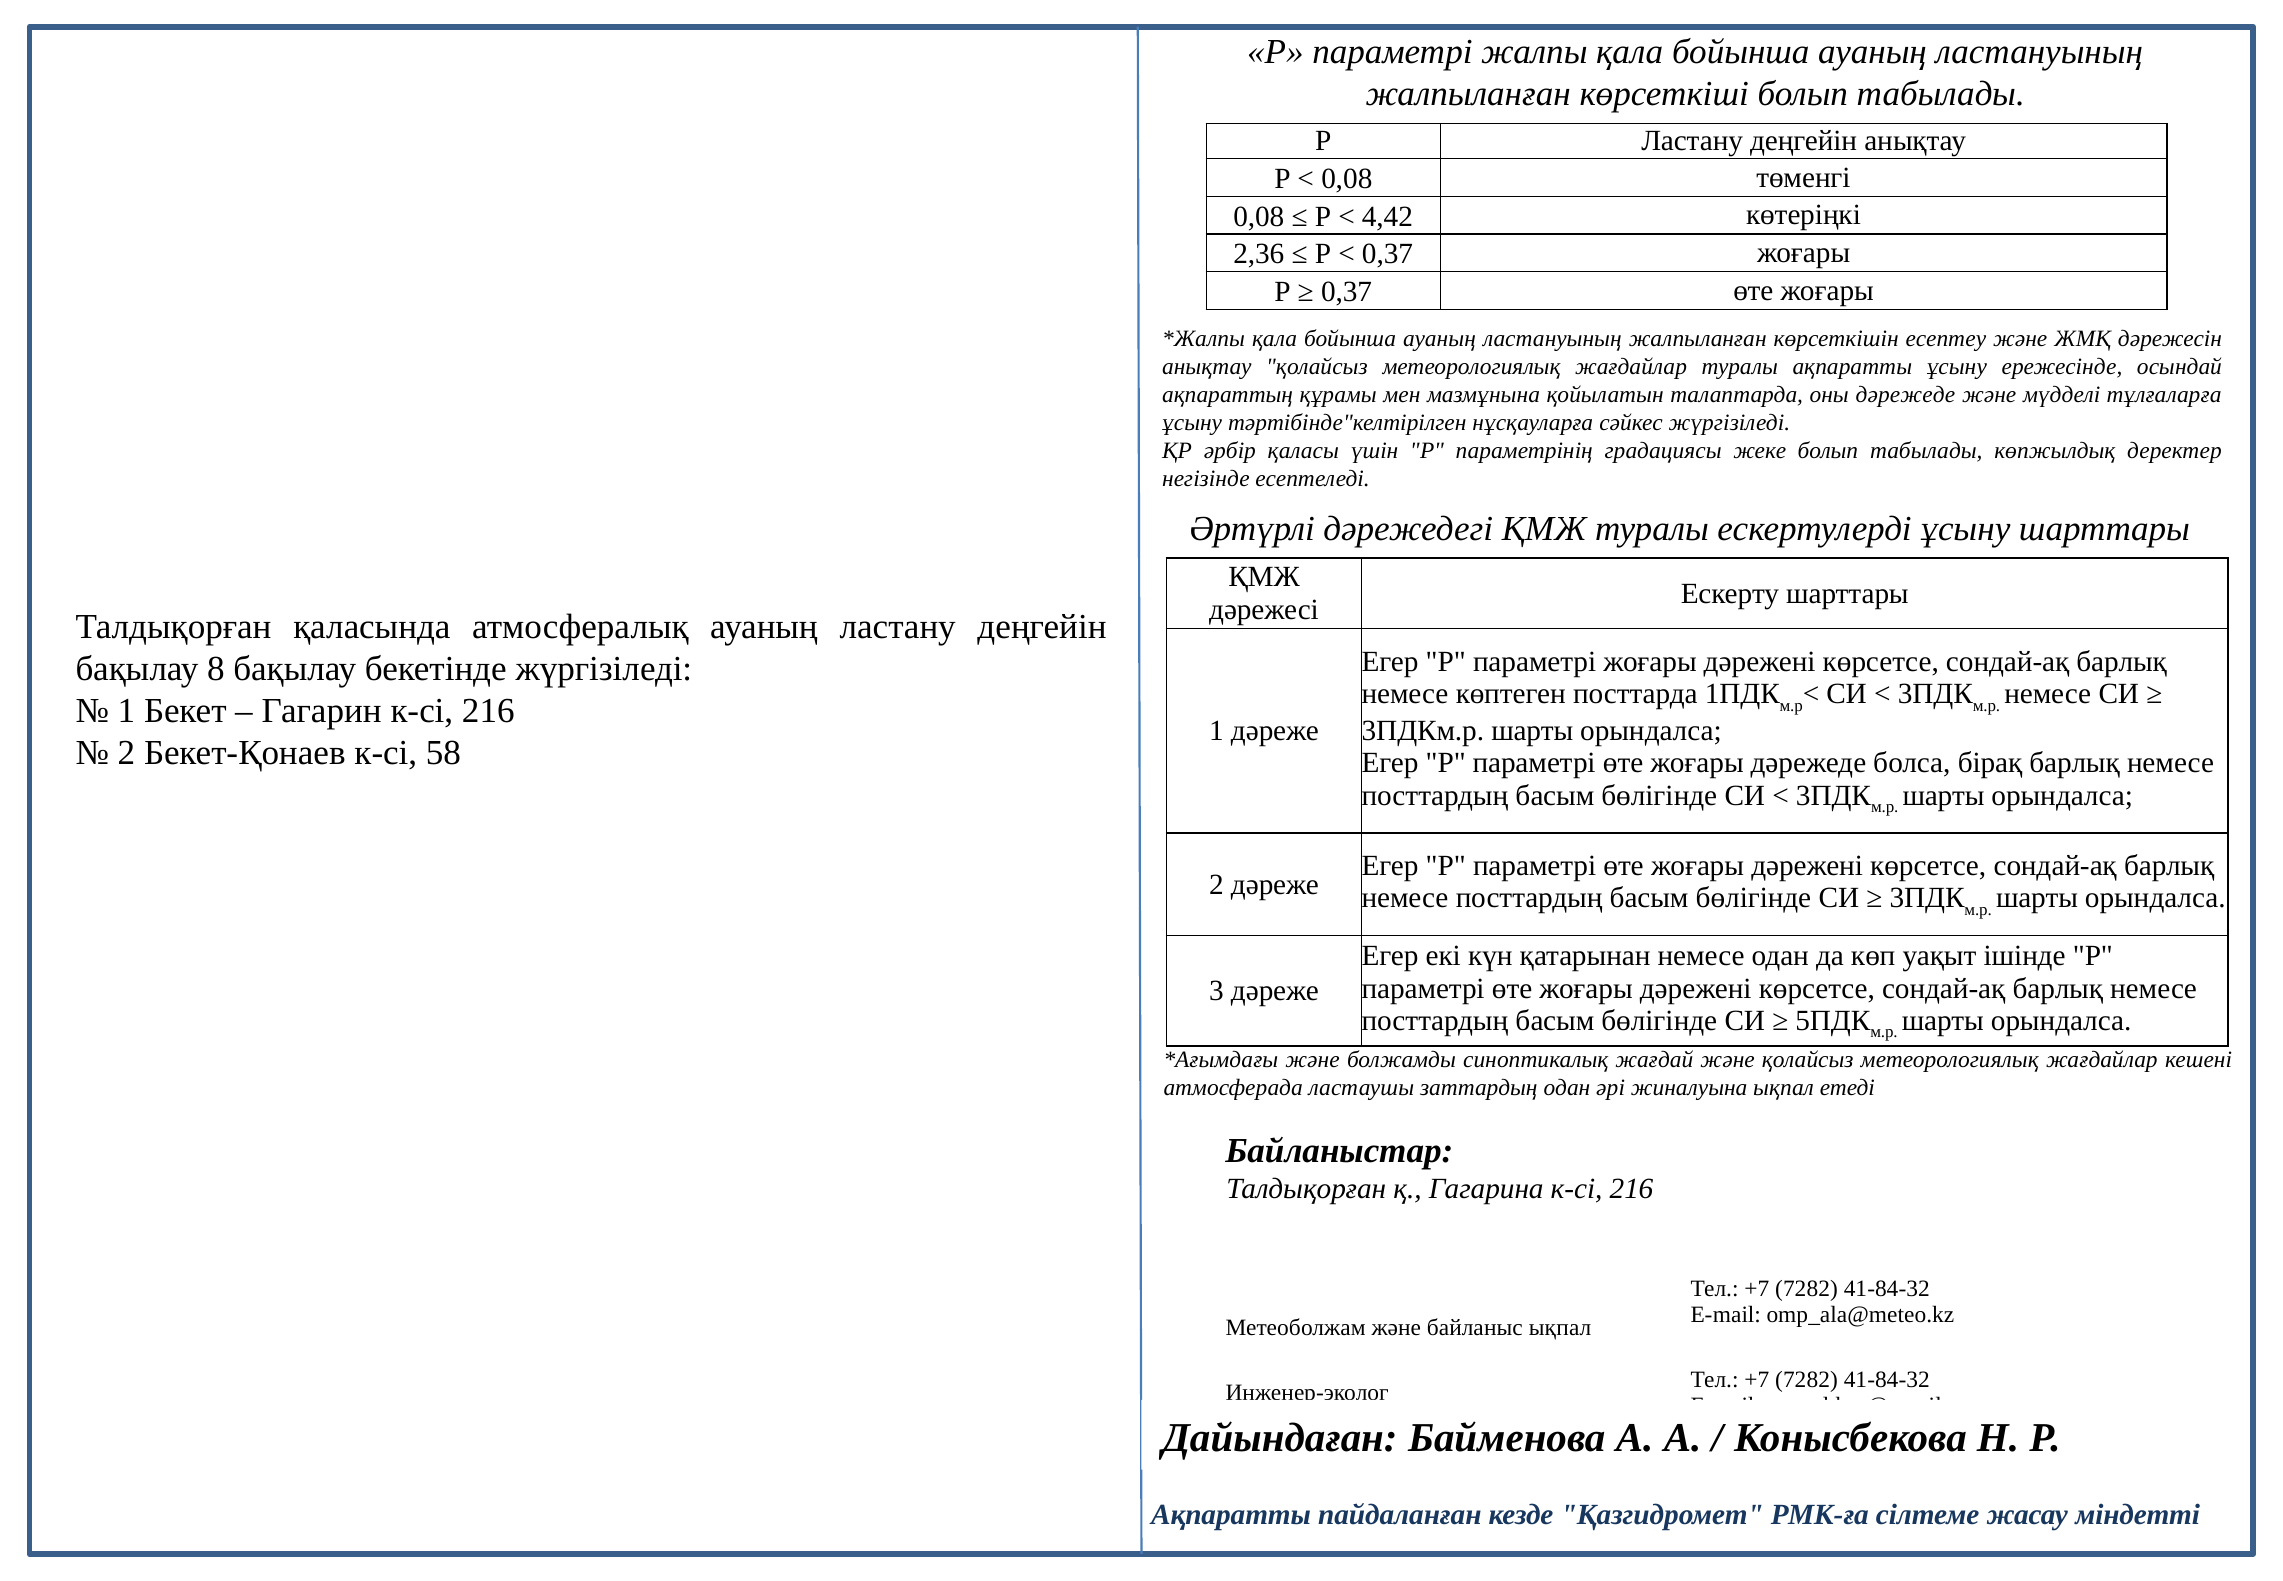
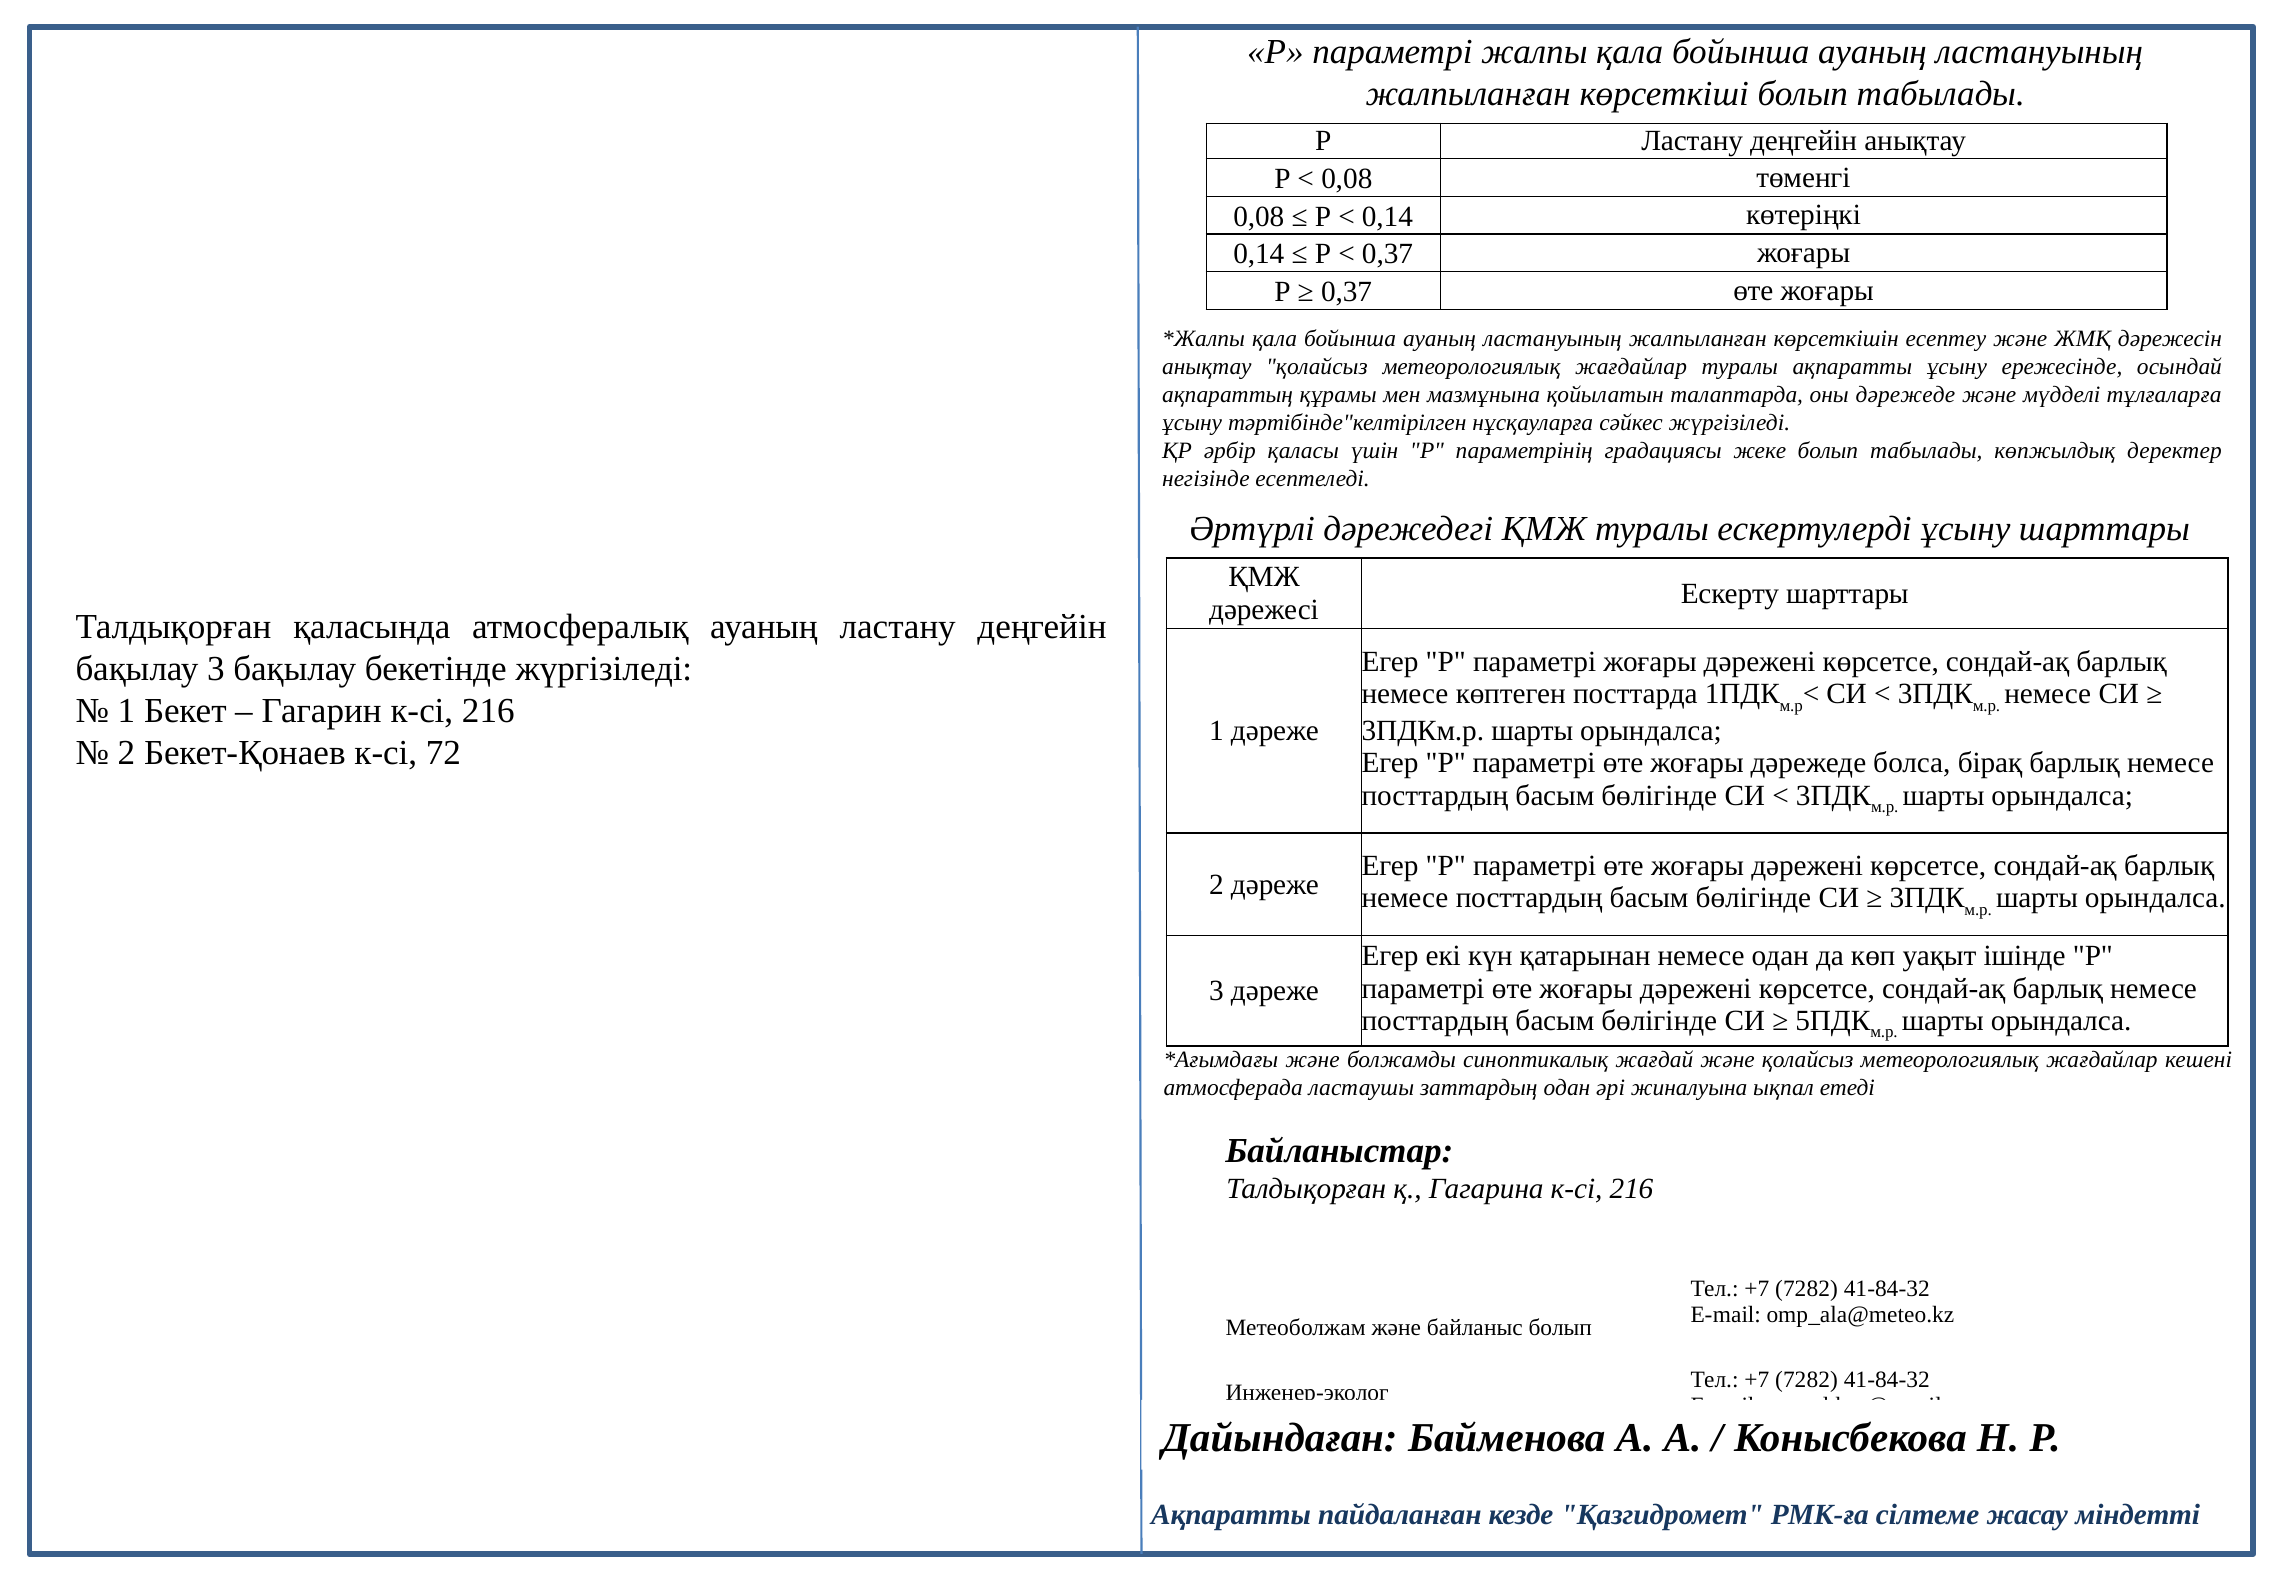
4,42 at (1387, 216): 4,42 -> 0,14
2,36 at (1259, 254): 2,36 -> 0,14
бақылау 8: 8 -> 3
58: 58 -> 72
байланыс ықпал: ықпал -> болып
